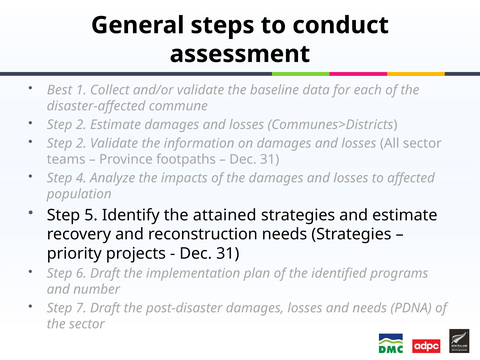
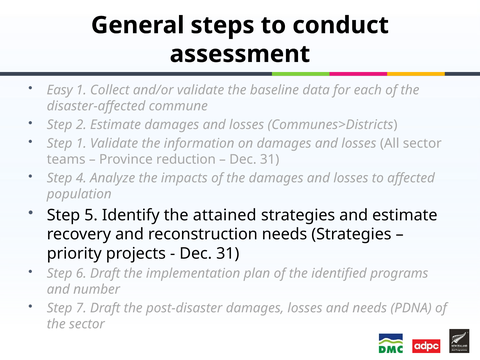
Best: Best -> Easy
2 at (81, 143): 2 -> 1
footpaths: footpaths -> reduction
